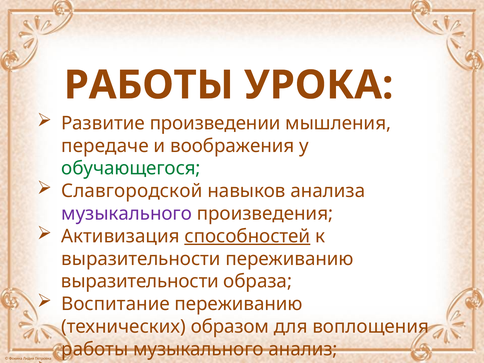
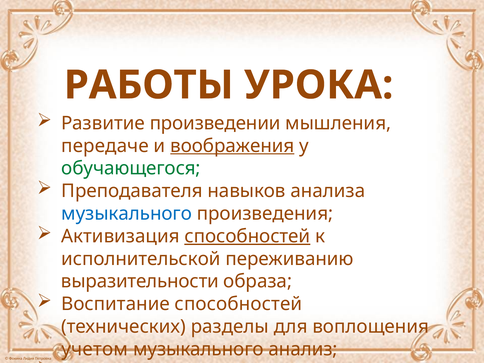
воображения underline: none -> present
Славгородской: Славгородской -> Преподавателя
музыкального at (127, 214) colour: purple -> blue
выразительности at (141, 259): выразительности -> исполнительской
Воспитание переживанию: переживанию -> способностей
образом: образом -> разделы
работы at (95, 349): работы -> учетом
